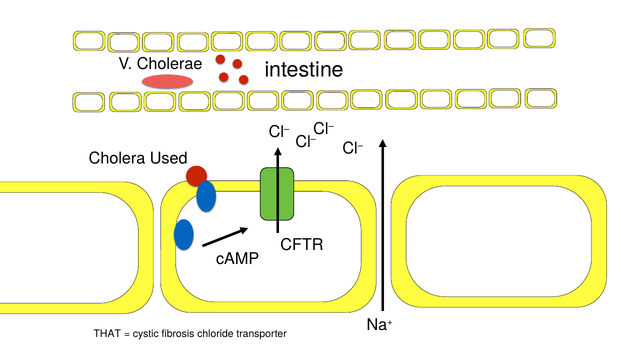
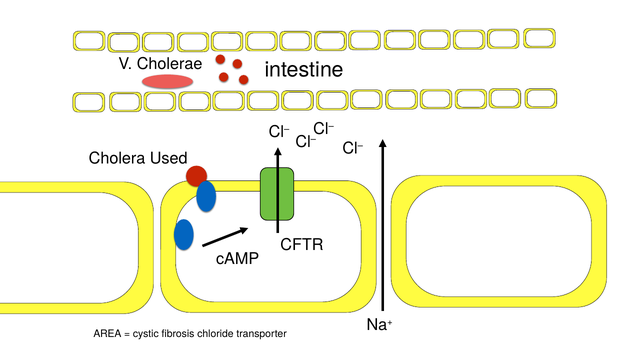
THAT: THAT -> AREA
